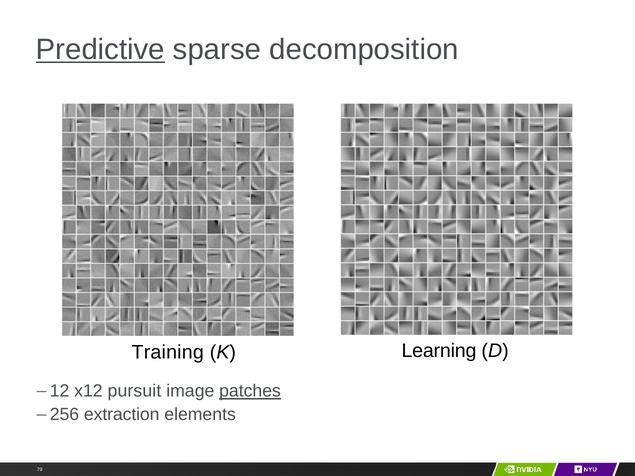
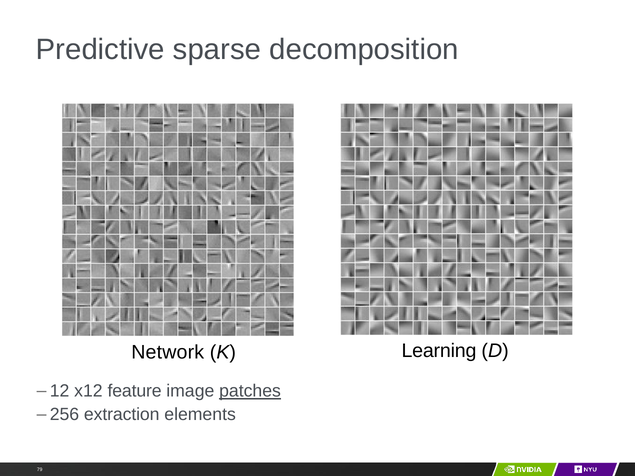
Predictive underline: present -> none
Training: Training -> Network
pursuit: pursuit -> feature
